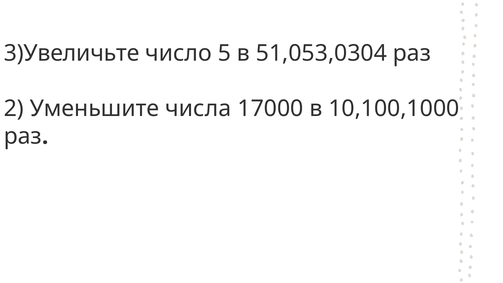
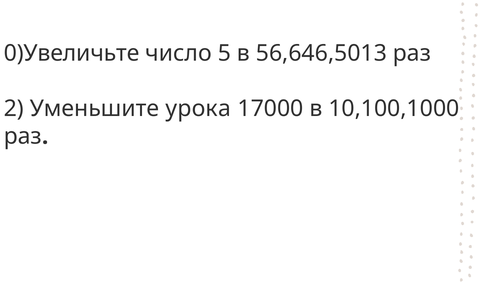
3)Увеличьте: 3)Увеличьте -> 0)Увеличьте
51,053,0304: 51,053,0304 -> 56,646,5013
числа: числа -> урока
